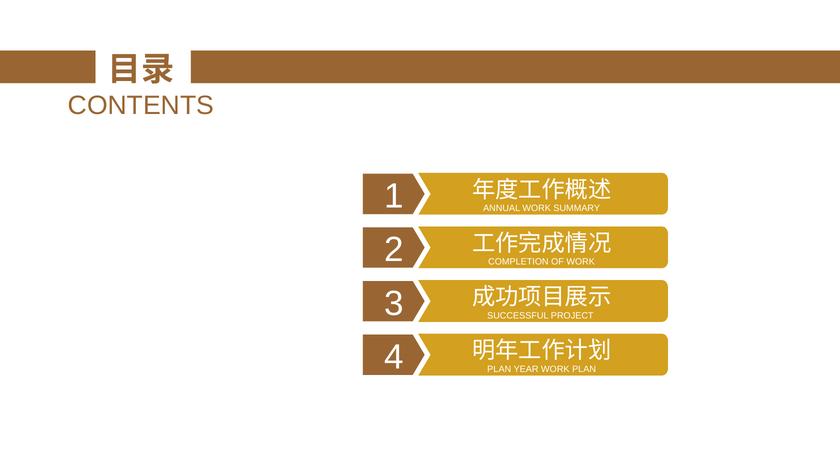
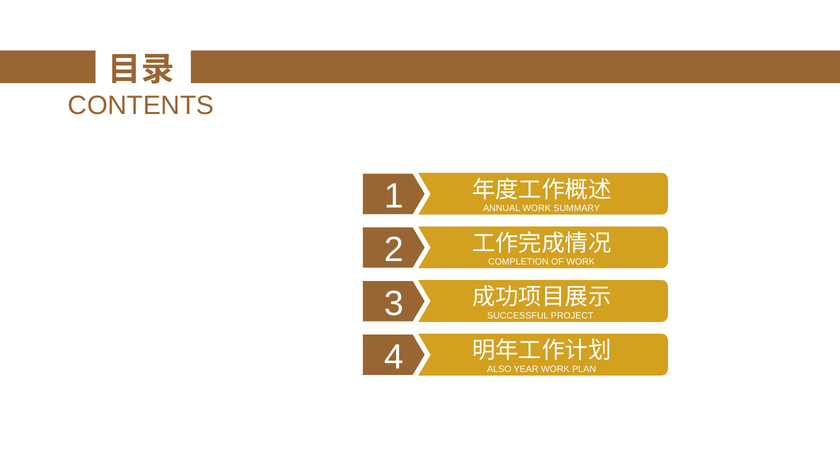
PLAN at (499, 369): PLAN -> ALSO
